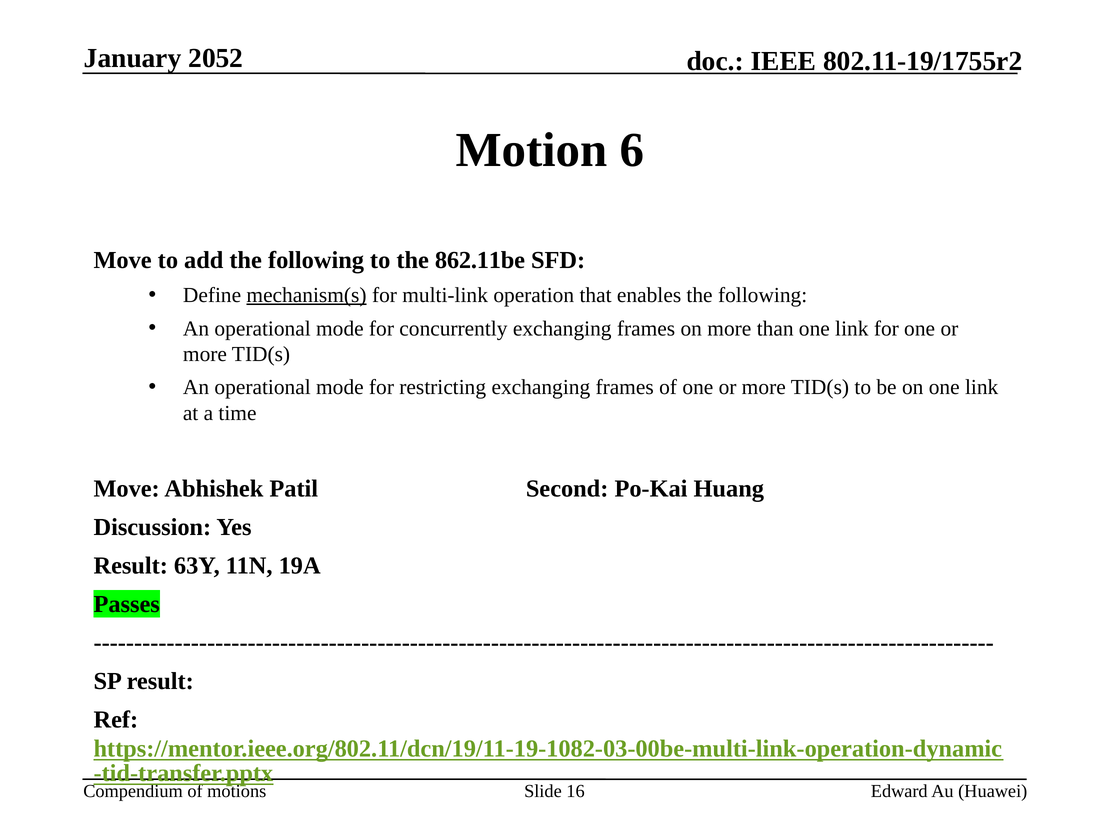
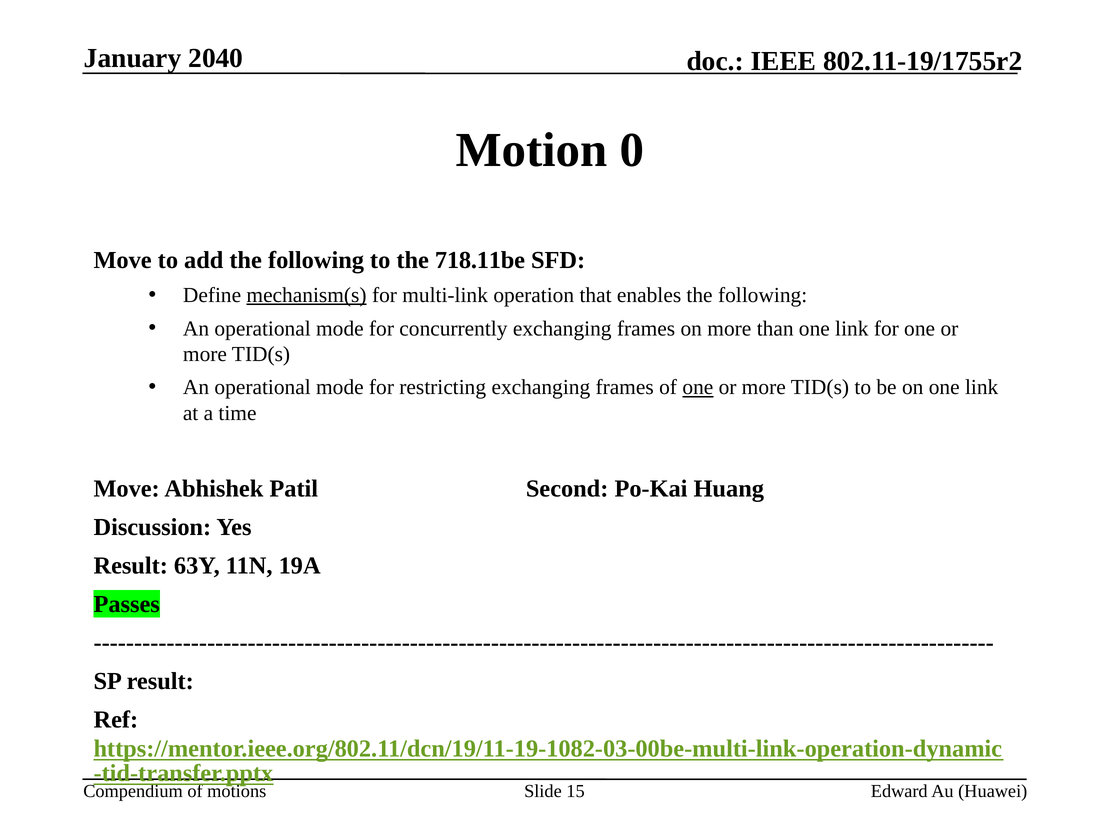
2052: 2052 -> 2040
6: 6 -> 0
862.11be: 862.11be -> 718.11be
one at (698, 387) underline: none -> present
16: 16 -> 15
